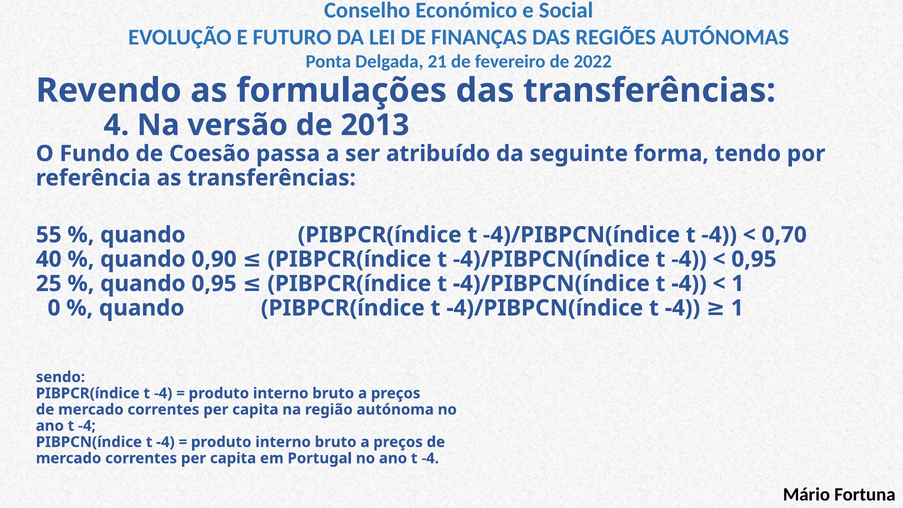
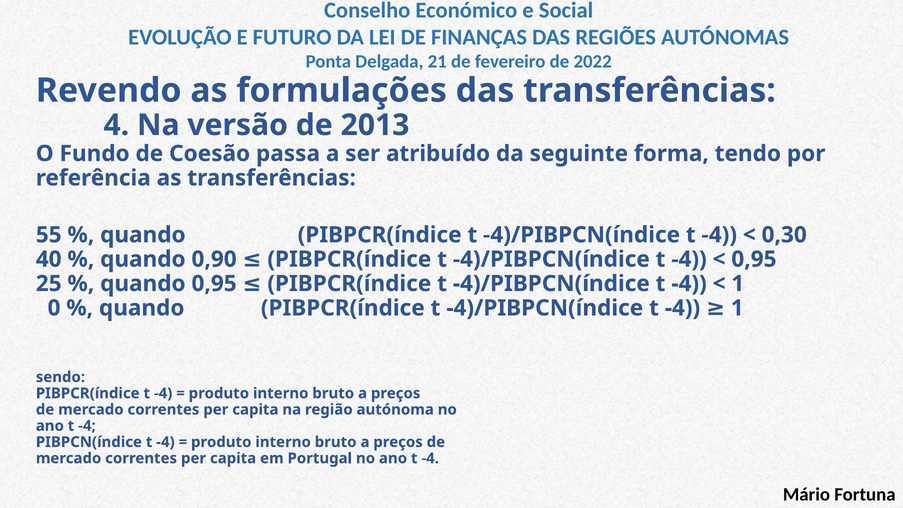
0,70: 0,70 -> 0,30
